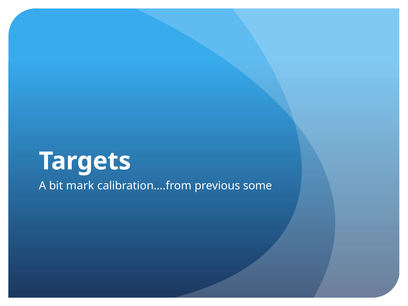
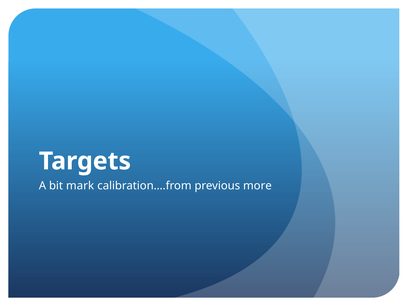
some: some -> more
